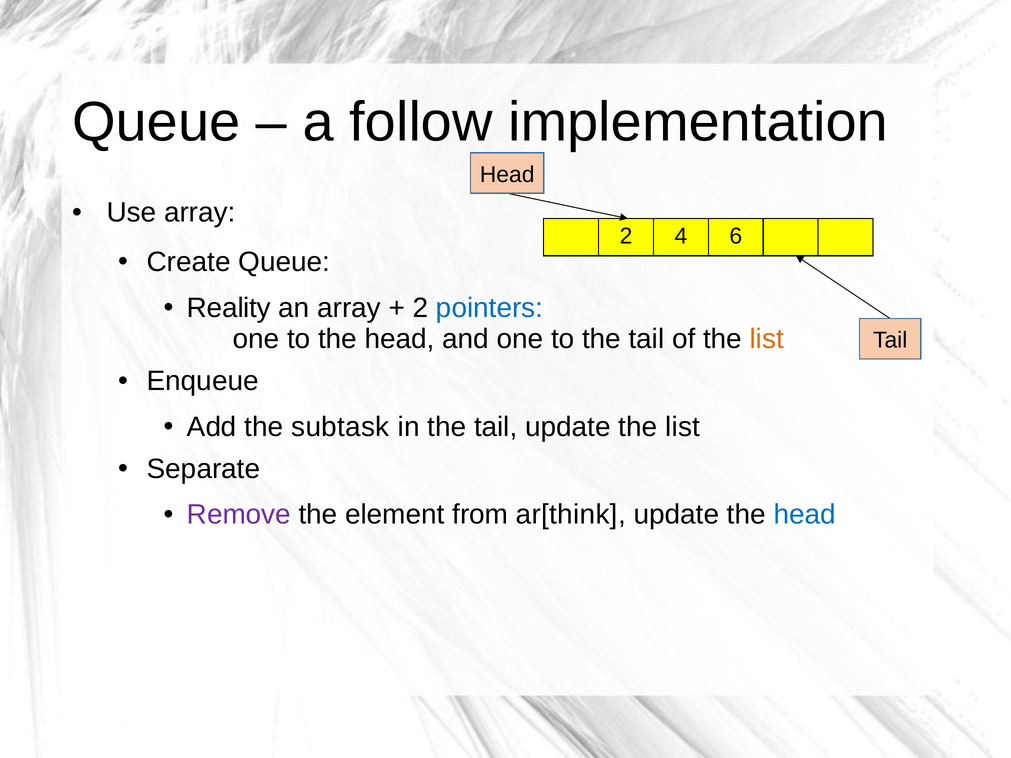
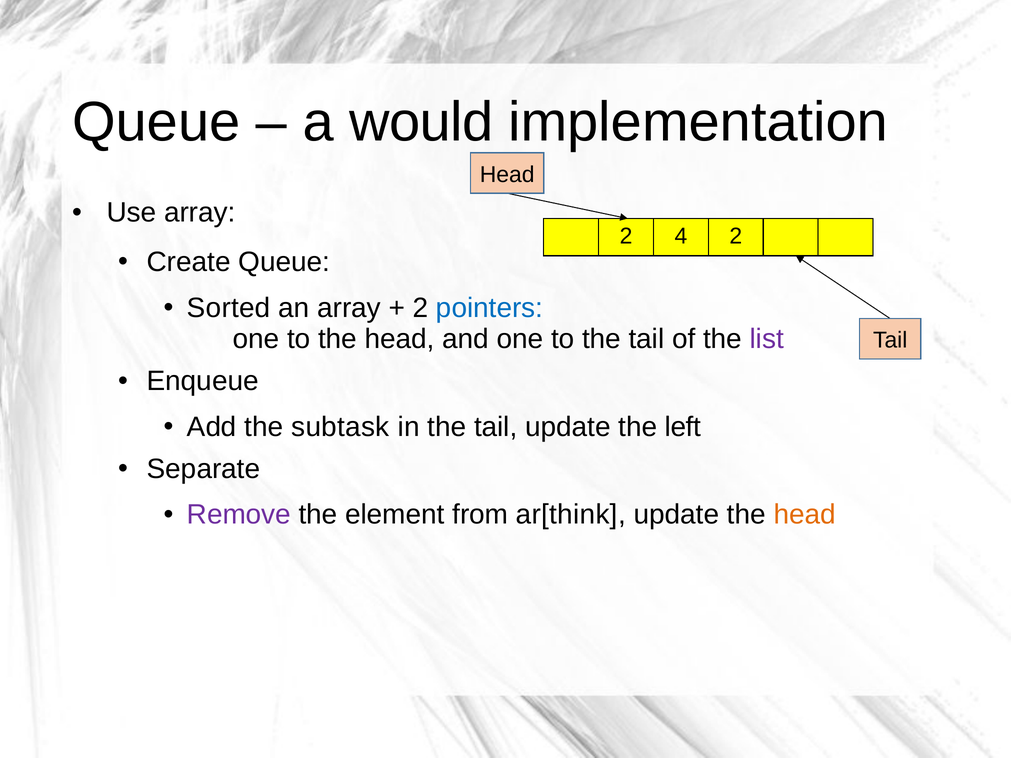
follow: follow -> would
4 6: 6 -> 2
Reality: Reality -> Sorted
list at (767, 339) colour: orange -> purple
update the list: list -> left
head at (805, 515) colour: blue -> orange
